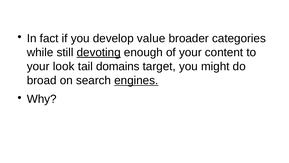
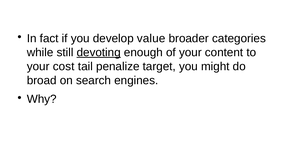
look: look -> cost
domains: domains -> penalize
engines underline: present -> none
